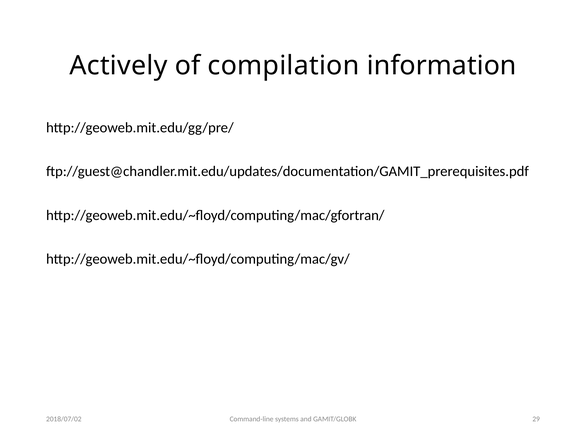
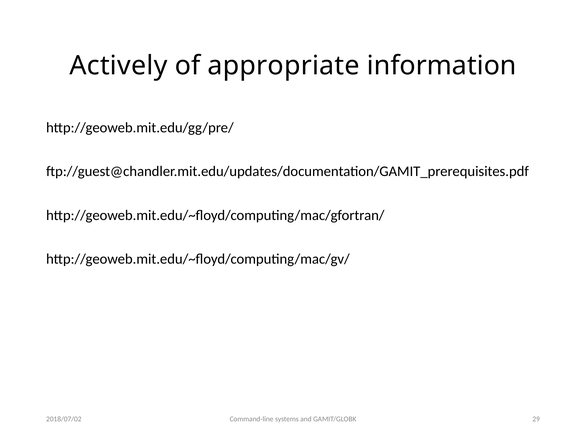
compilation: compilation -> appropriate
